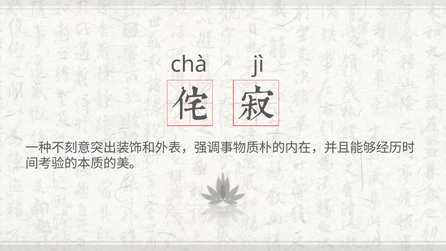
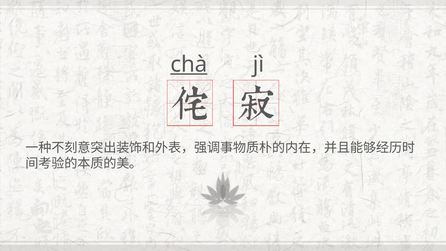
chà underline: none -> present
